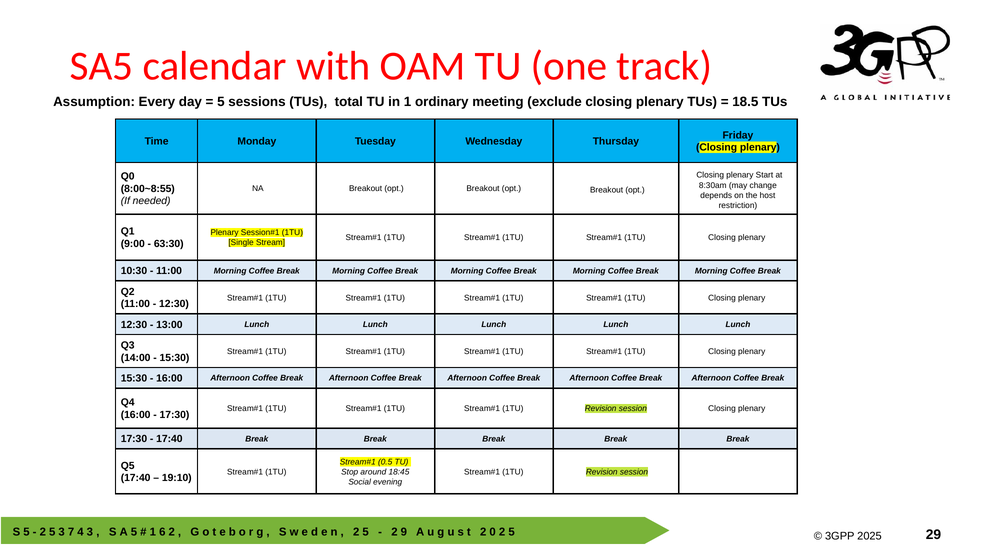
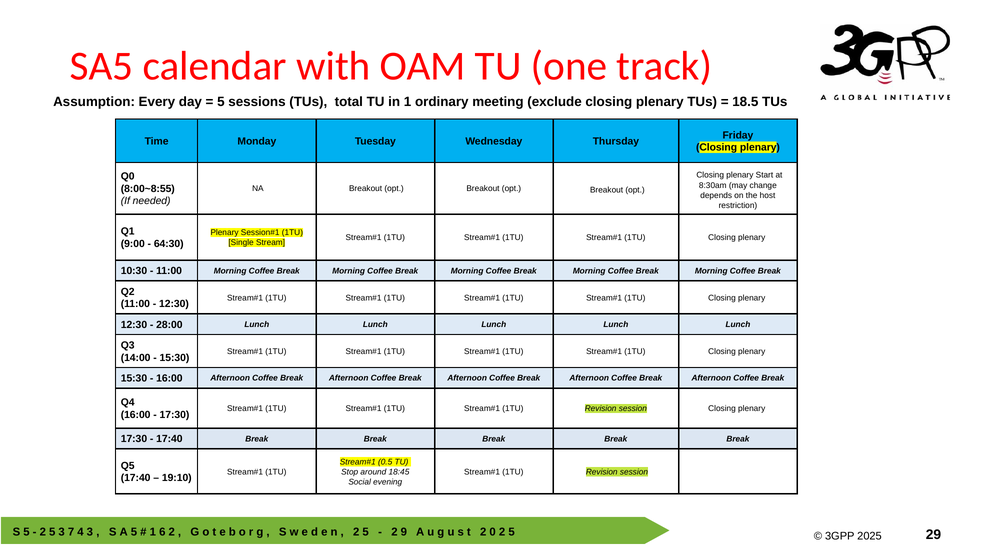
63:30: 63:30 -> 64:30
13:00: 13:00 -> 28:00
